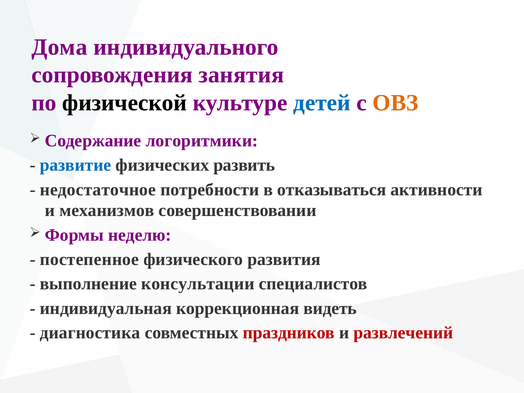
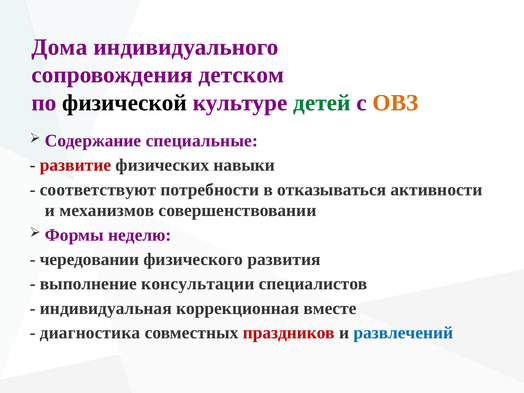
занятия: занятия -> детском
детей colour: blue -> green
логоритмики: логоритмики -> специальные
развитие colour: blue -> red
развить: развить -> навыки
недостаточное: недостаточное -> соответствуют
постепенное: постепенное -> чередовании
видеть: видеть -> вместе
развлечений colour: red -> blue
